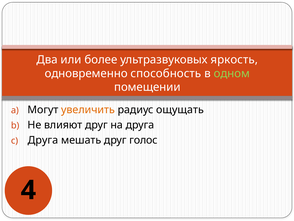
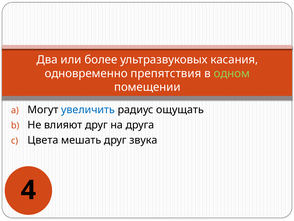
яркость: яркость -> касания
способность: способность -> препятствия
увеличить colour: orange -> blue
Друга at (43, 140): Друга -> Цвета
голос: голос -> звука
